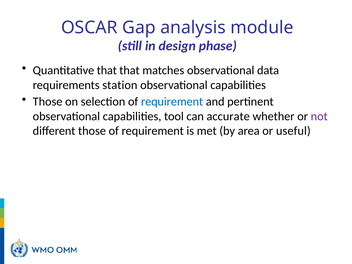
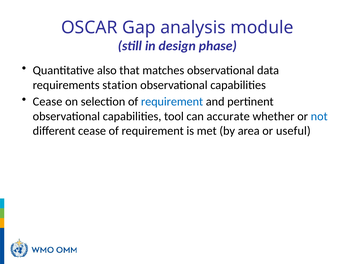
Quantitative that: that -> also
Those at (48, 102): Those -> Cease
not colour: purple -> blue
different those: those -> cease
